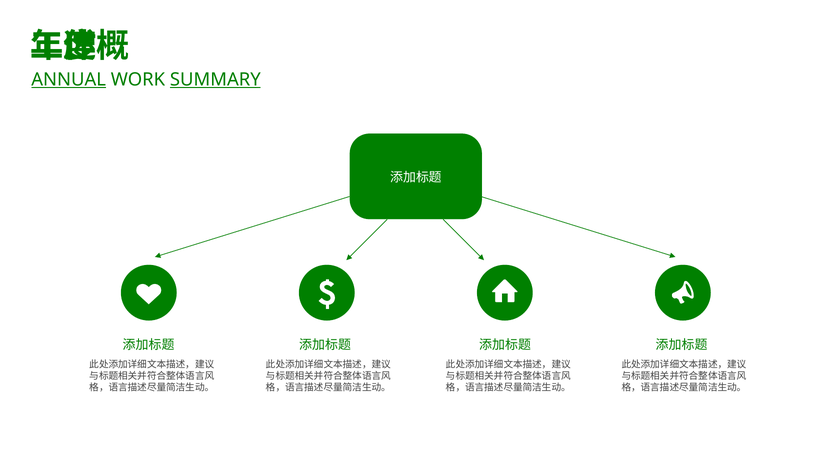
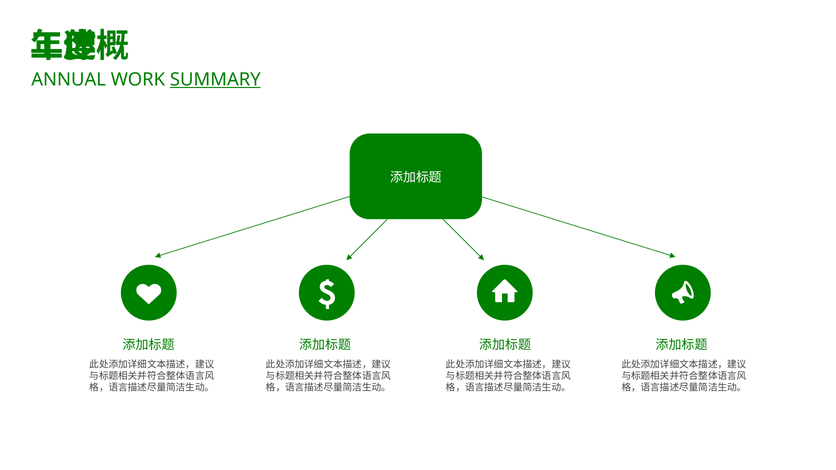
ANNUAL underline: present -> none
